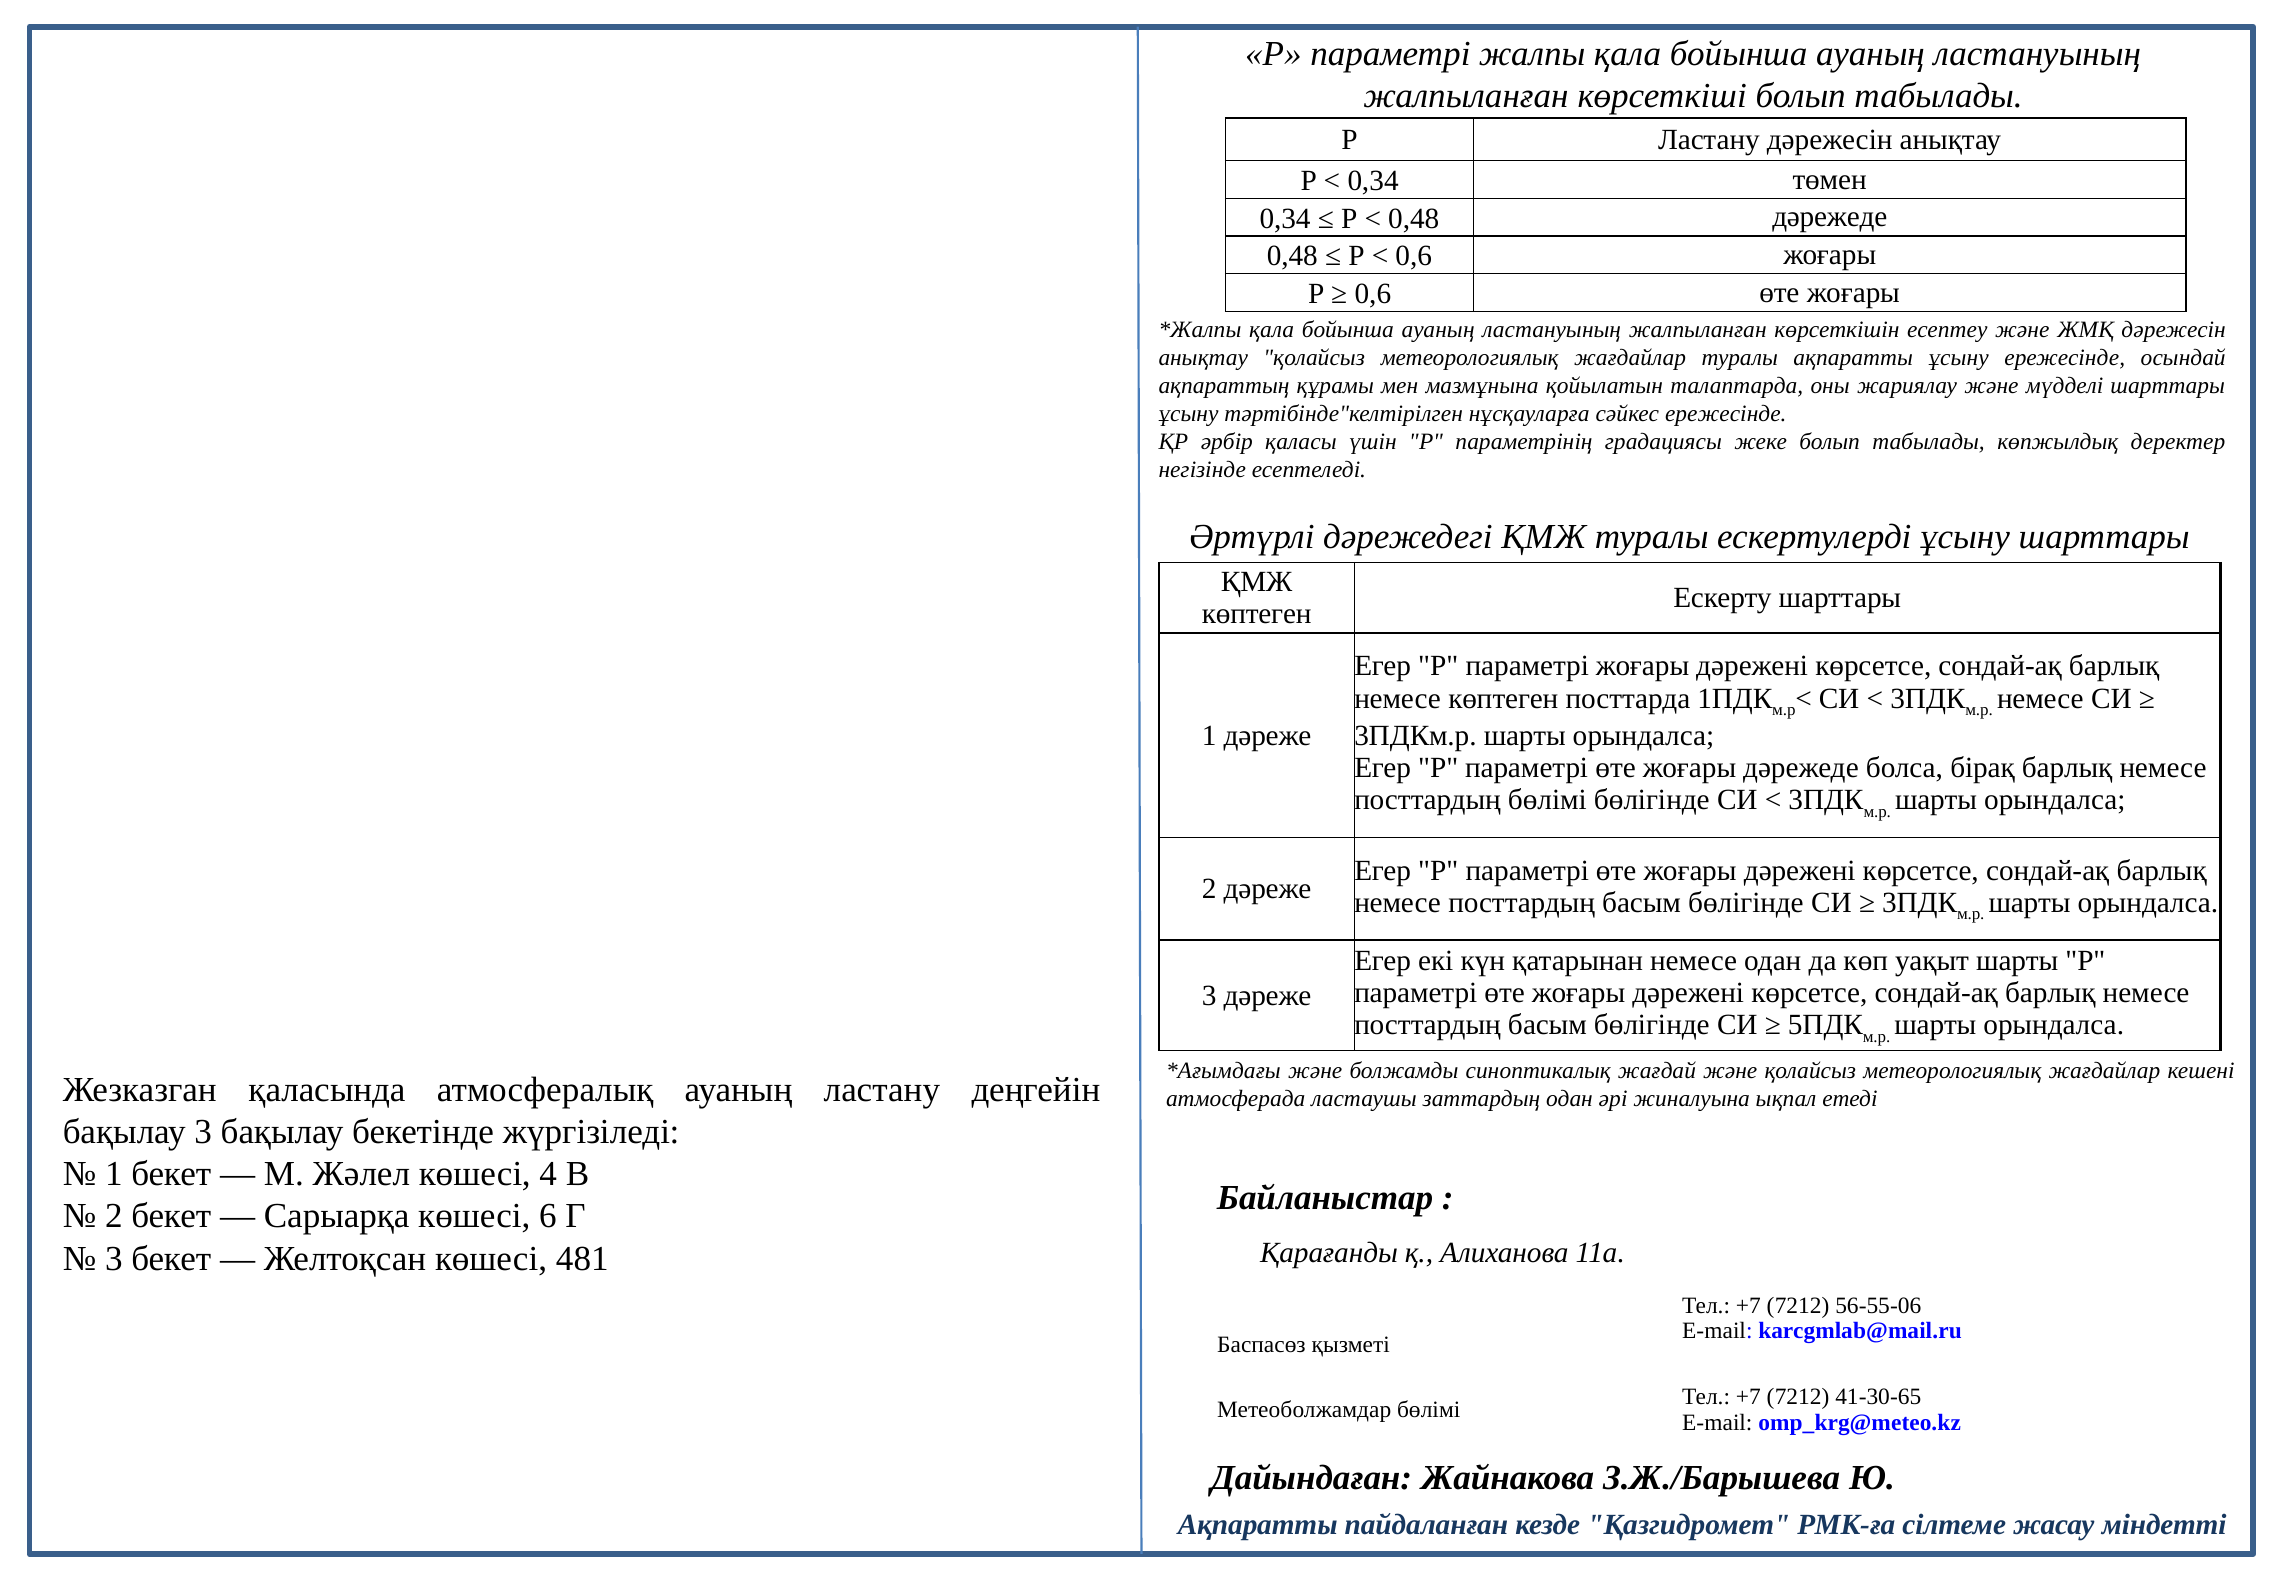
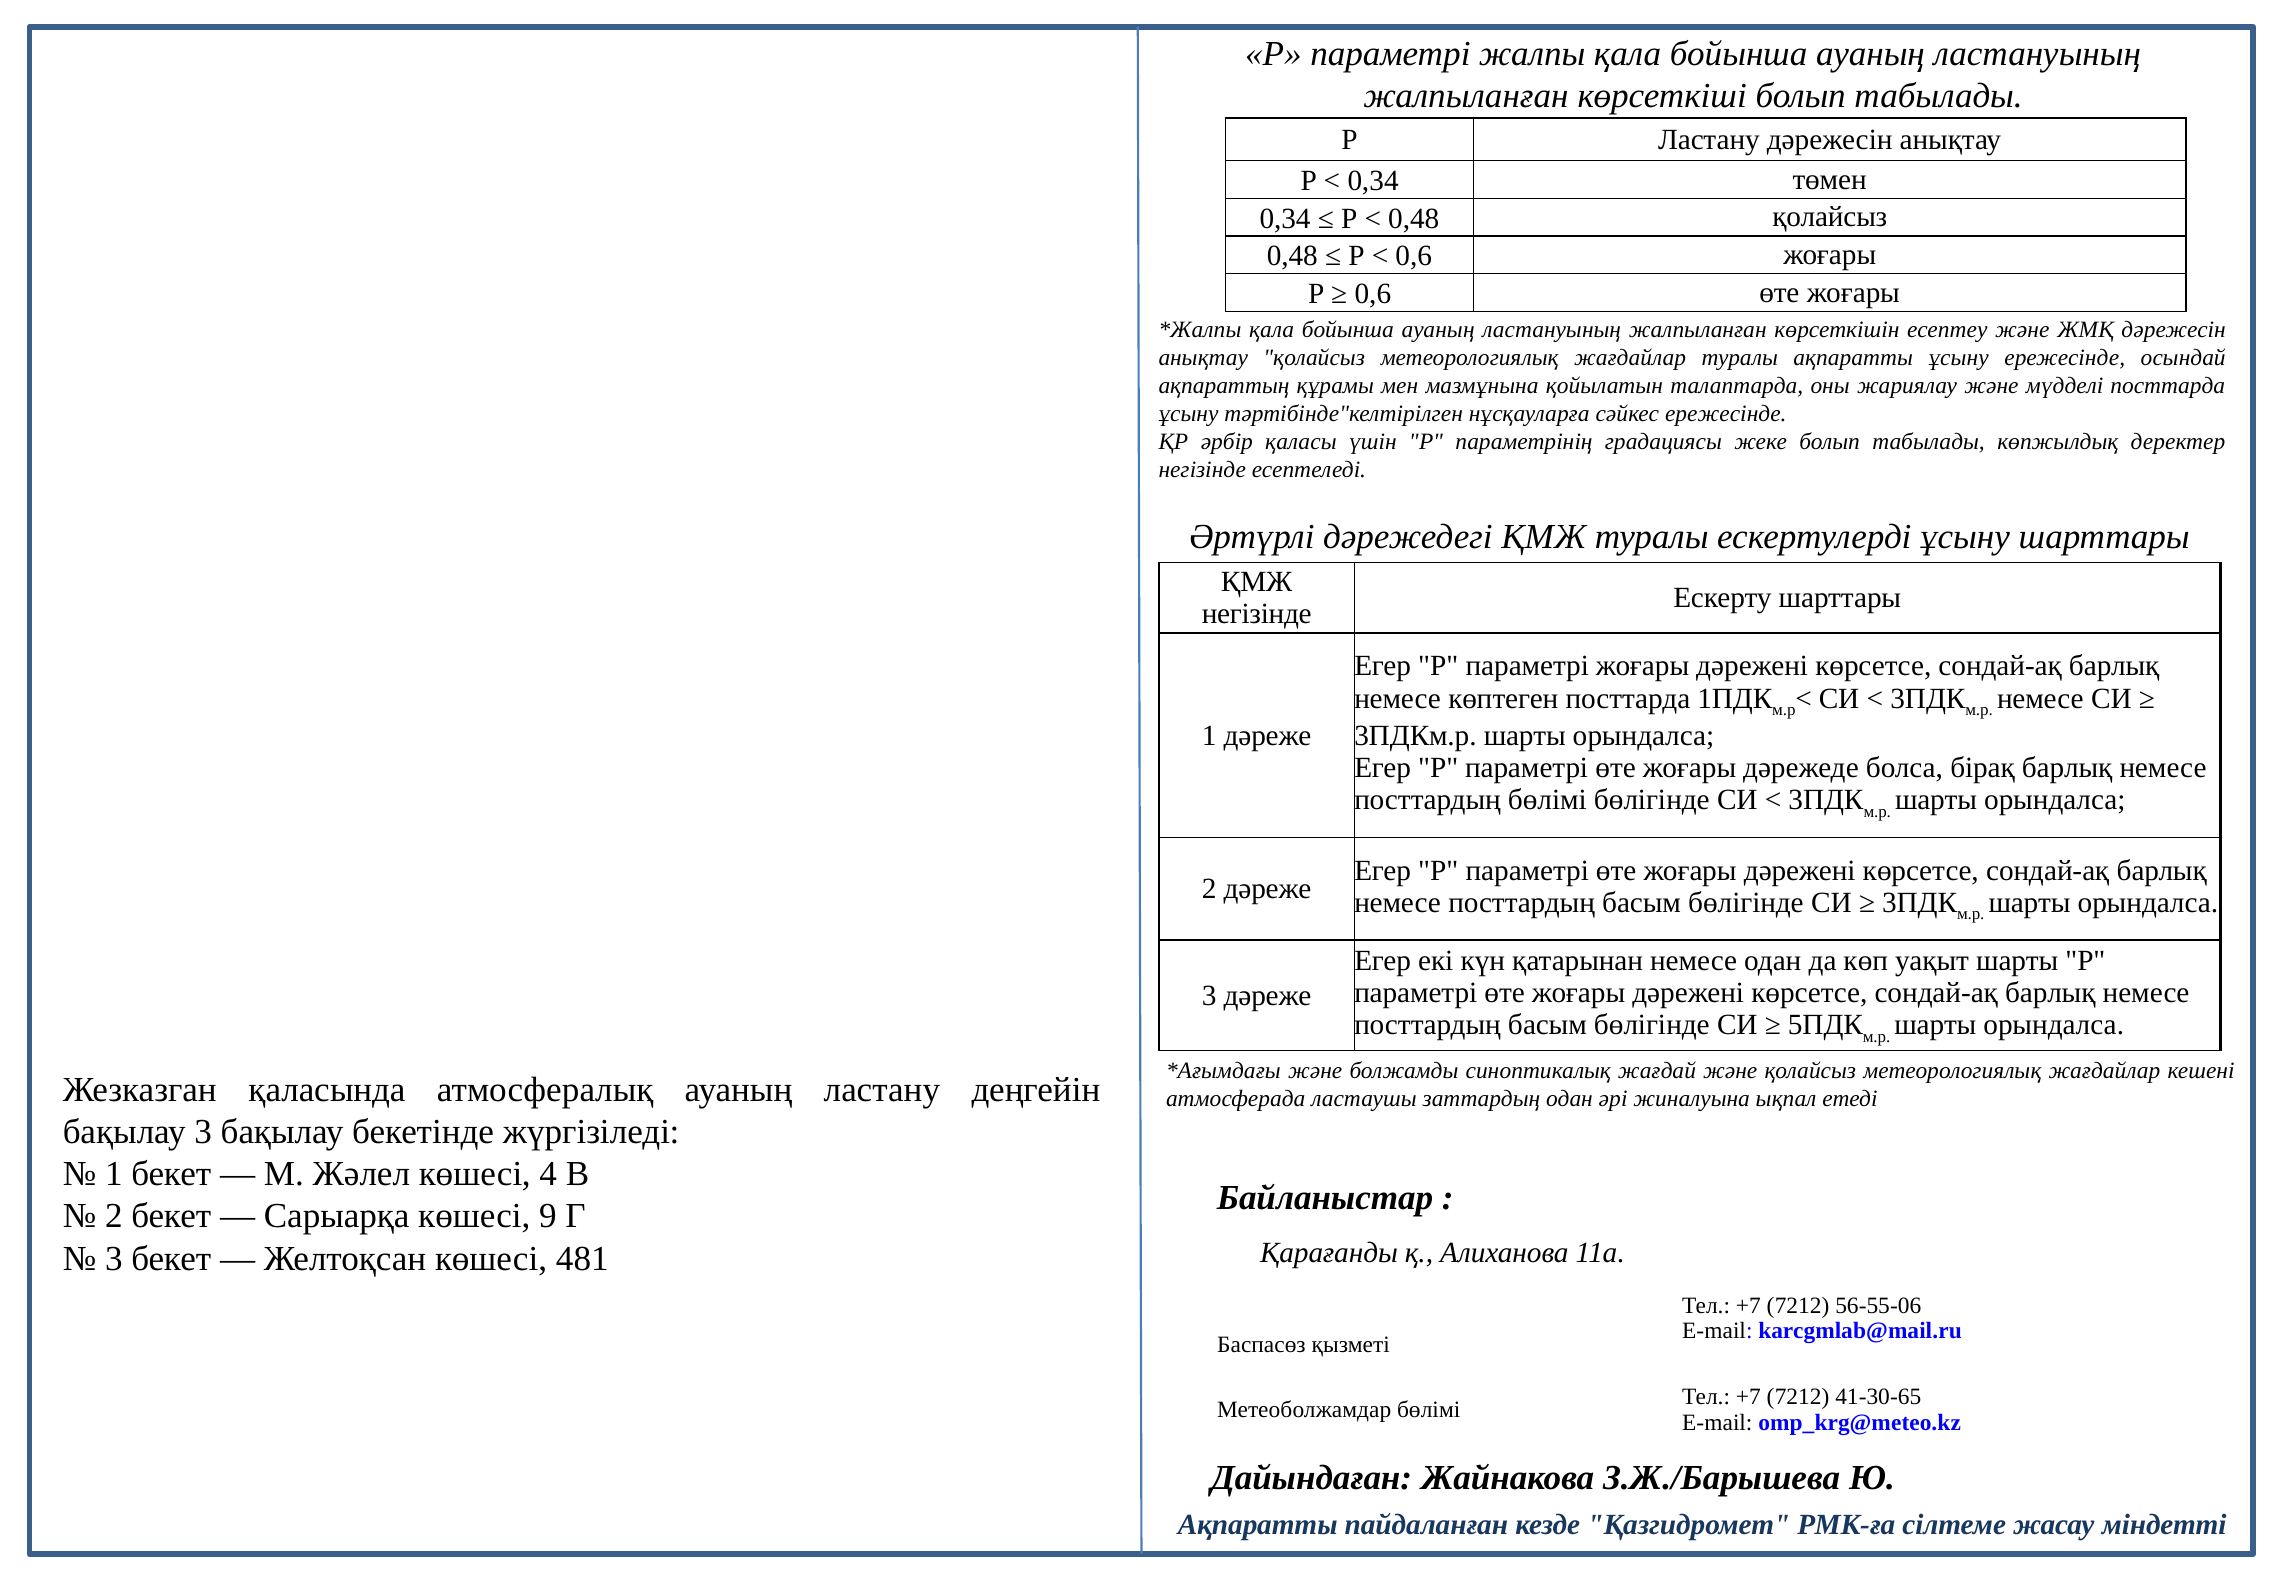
0,48 дәрежеде: дәрежеде -> қолайсыз
мүдделі шарттары: шарттары -> посттарда
көптеген at (1257, 614): көптеген -> негізінде
6: 6 -> 9
